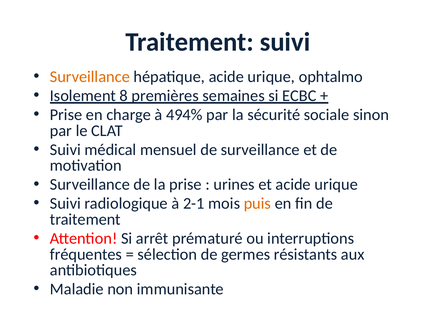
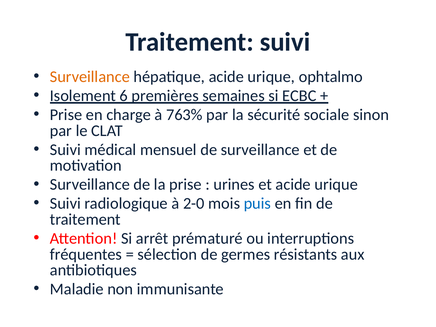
8: 8 -> 6
494%: 494% -> 763%
2-1: 2-1 -> 2-0
puis colour: orange -> blue
